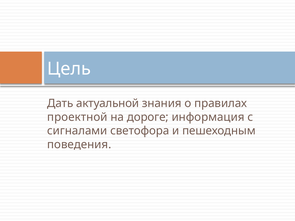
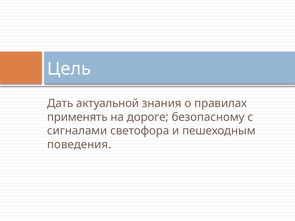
проектной: проектной -> применять
информация: информация -> безопасному
